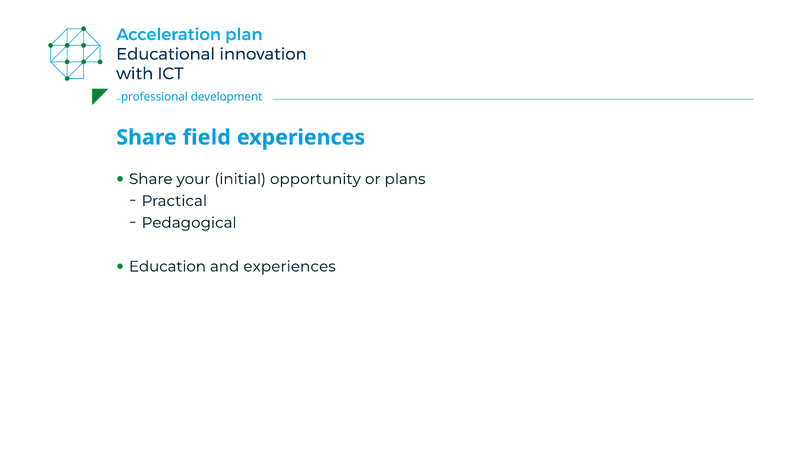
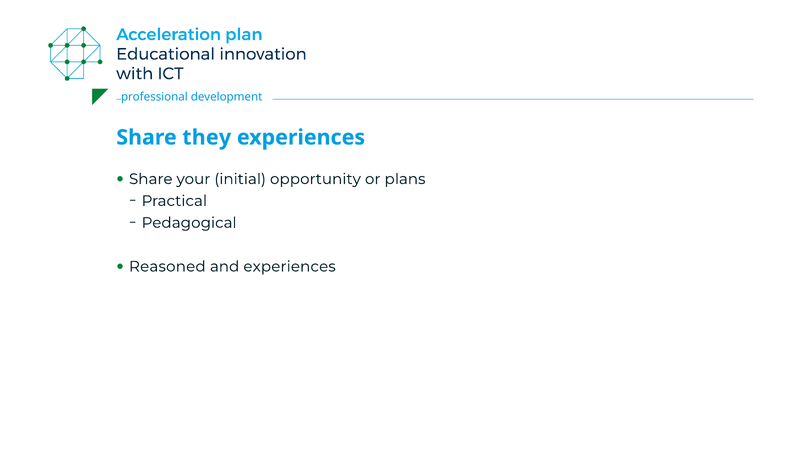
field: field -> they
Education: Education -> Reasoned
